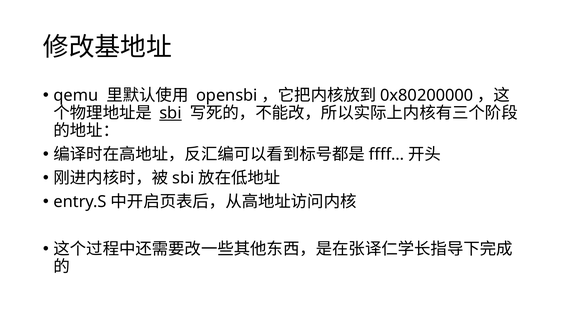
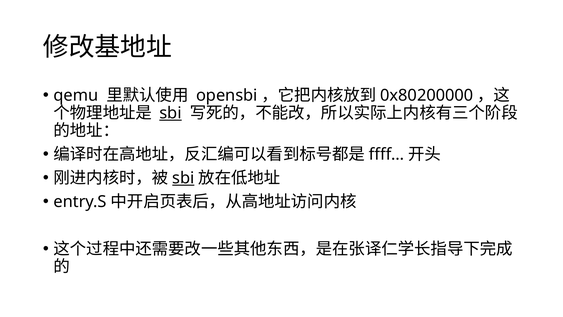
sbi at (183, 178) underline: none -> present
